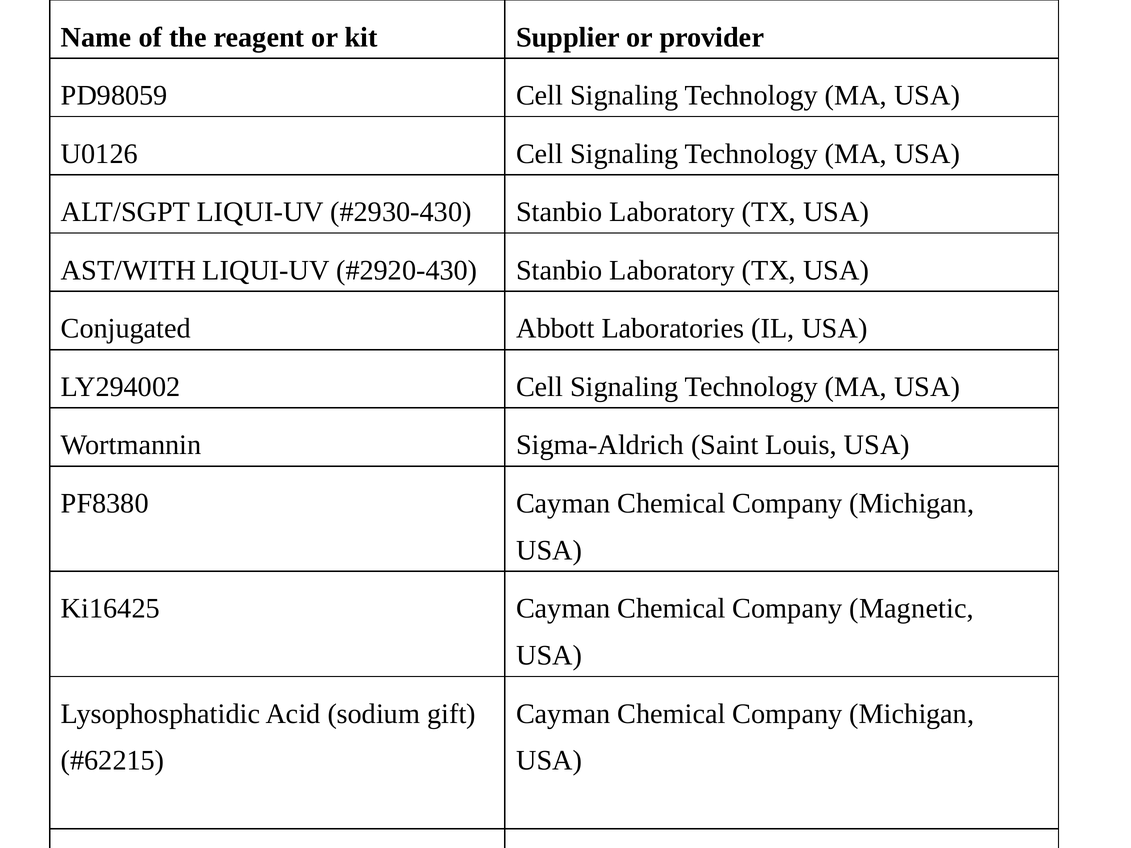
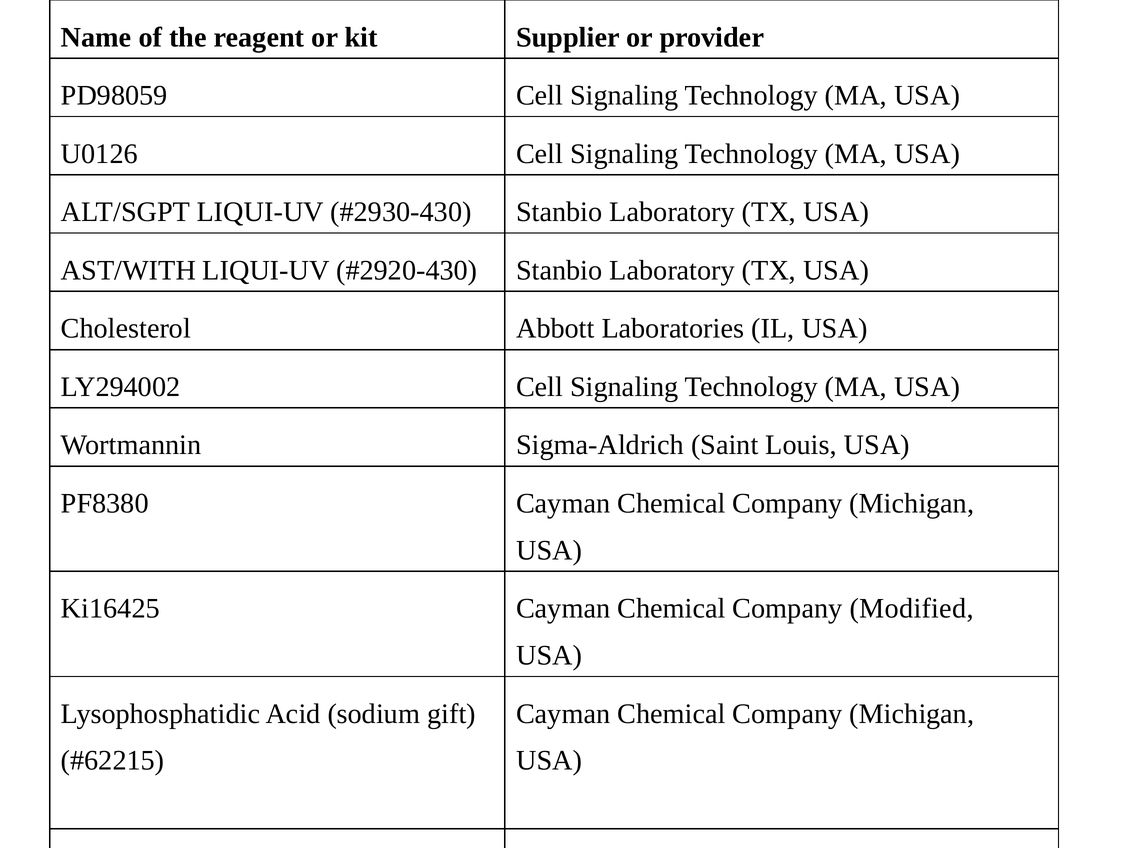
Conjugated: Conjugated -> Cholesterol
Magnetic: Magnetic -> Modified
